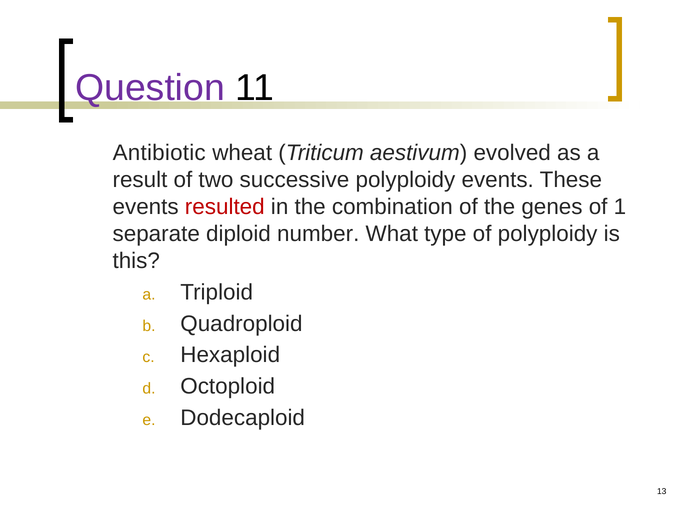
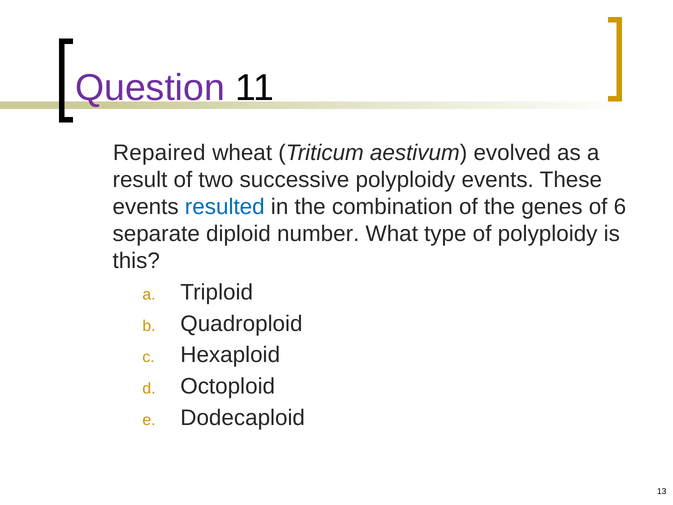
Antibiotic: Antibiotic -> Repaired
resulted colour: red -> blue
1: 1 -> 6
